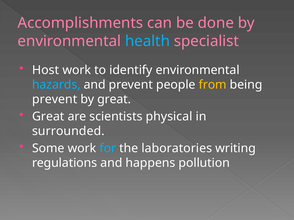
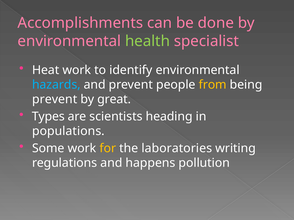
health colour: light blue -> light green
Host: Host -> Heat
Great at (48, 117): Great -> Types
physical: physical -> heading
surrounded: surrounded -> populations
for colour: light blue -> yellow
